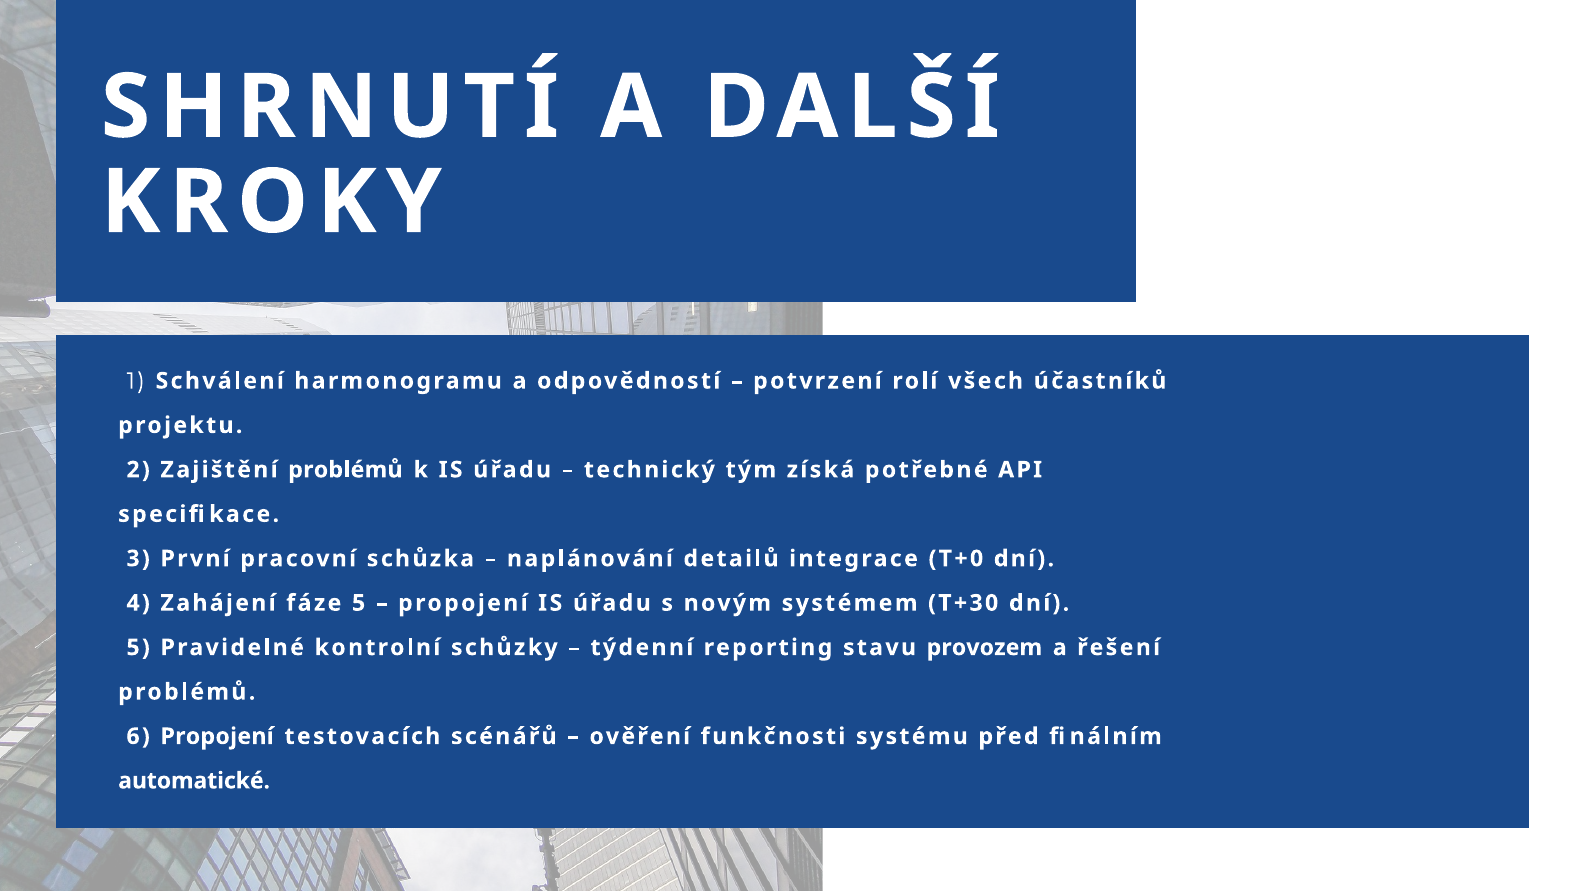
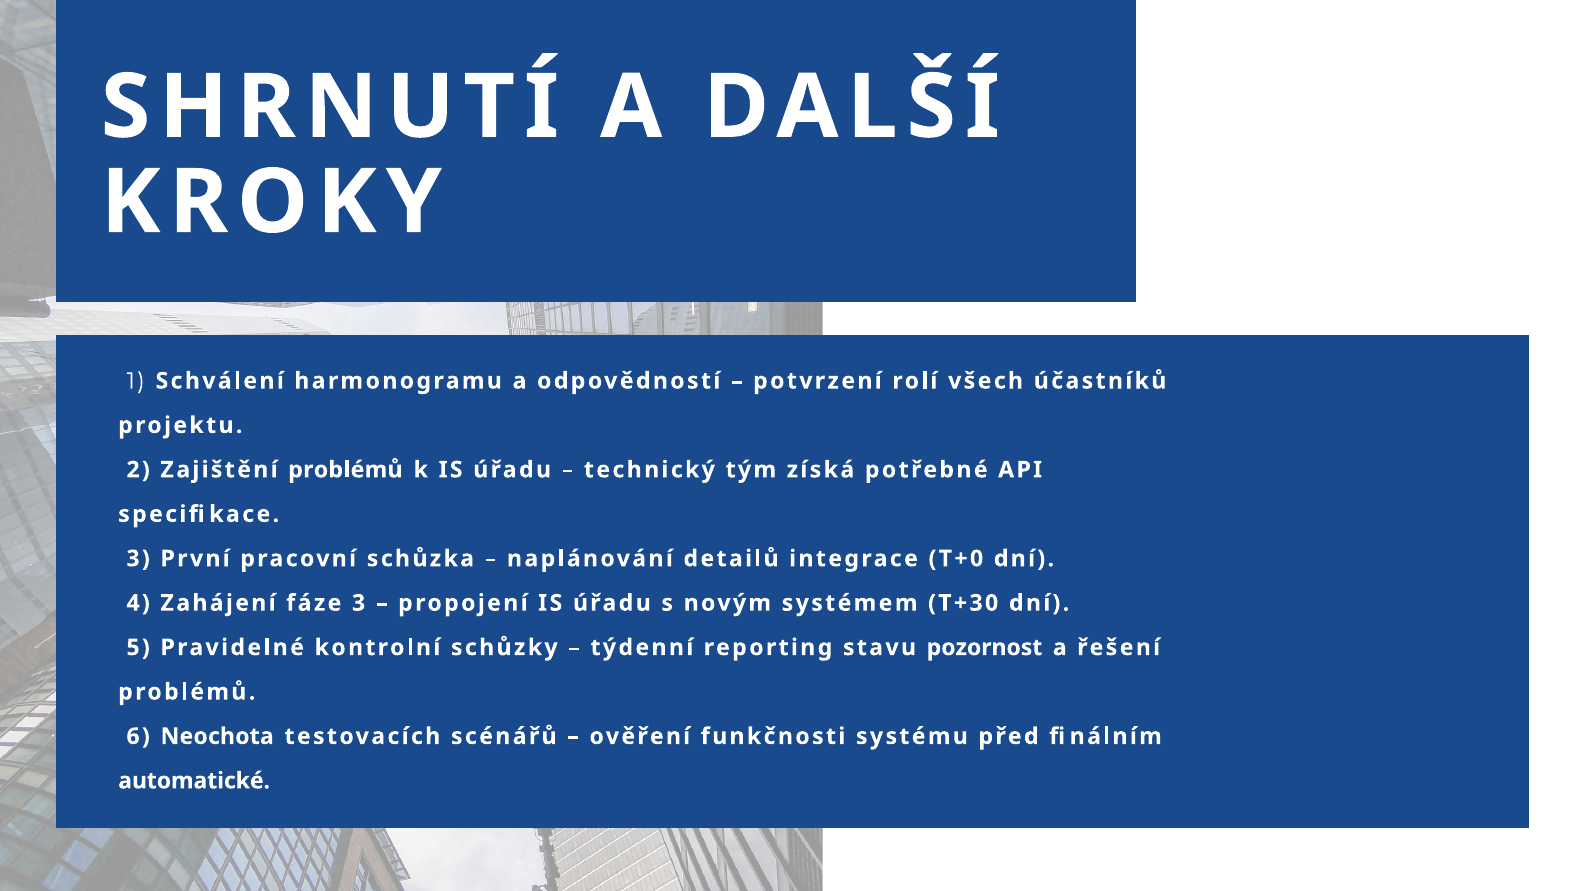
fáze 5: 5 -> 3
provozem: provozem -> pozornost
6 Propojení: Propojení -> Neochota
